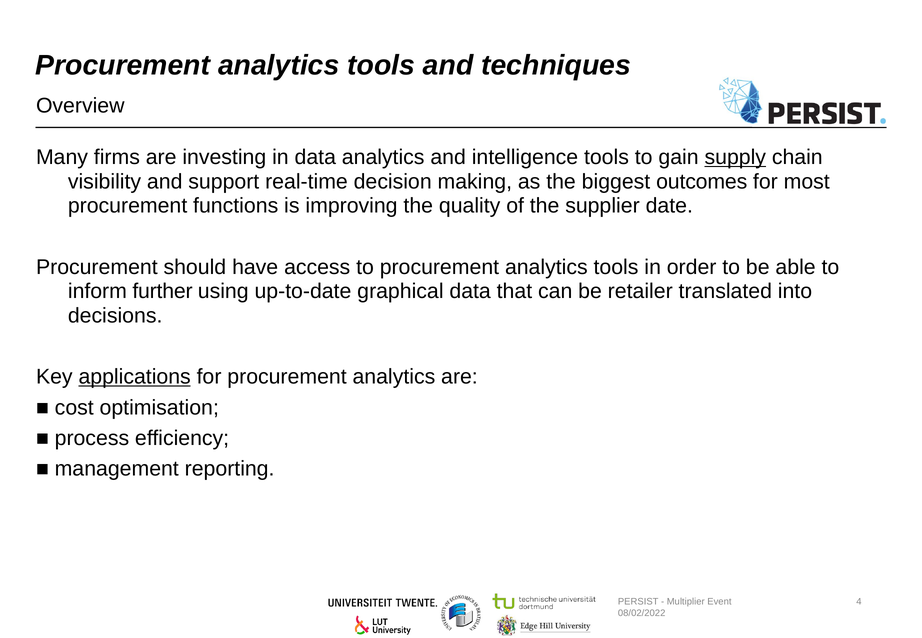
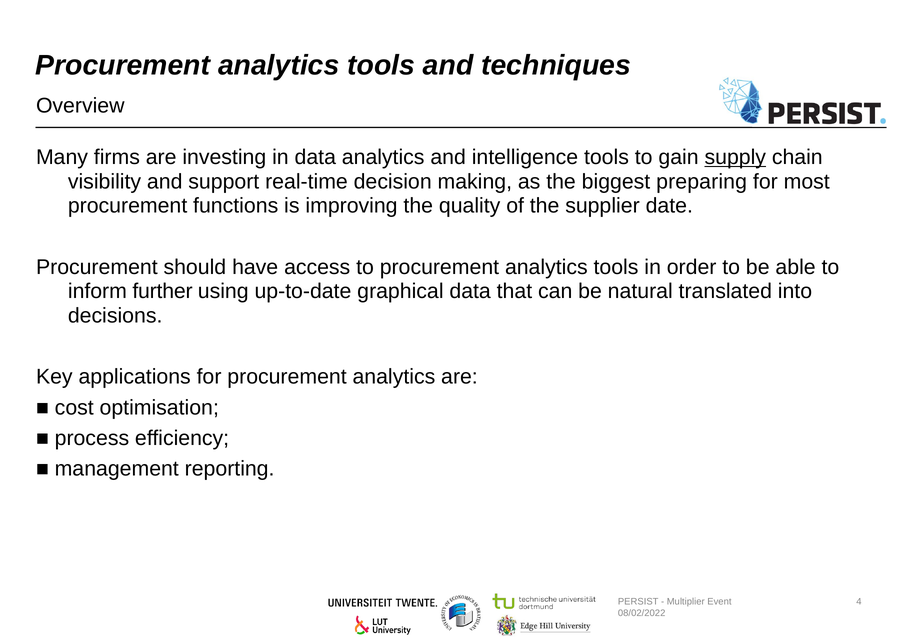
outcomes: outcomes -> preparing
retailer: retailer -> natural
applications underline: present -> none
